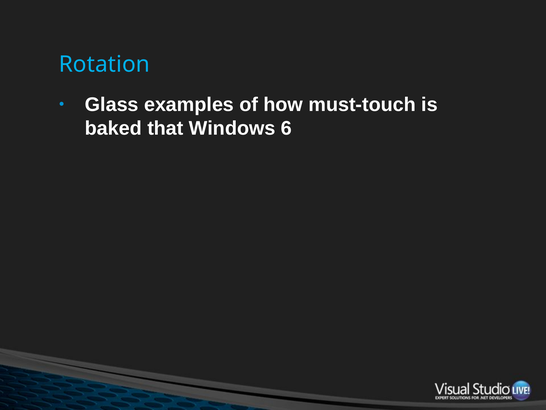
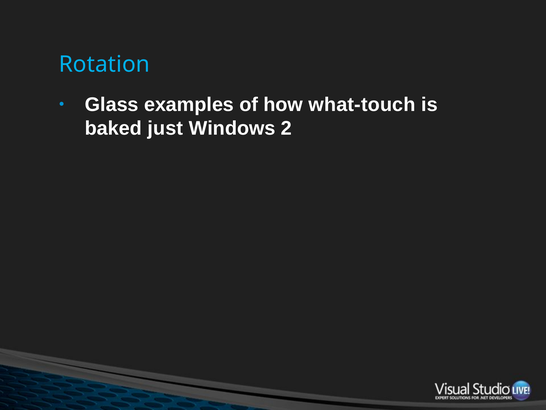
must-touch: must-touch -> what-touch
that: that -> just
6: 6 -> 2
